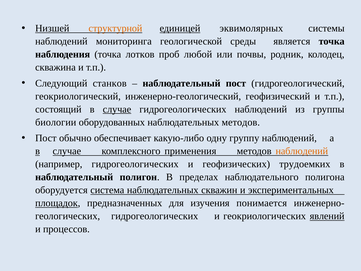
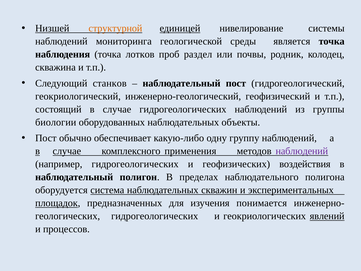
эквимолярных: эквимолярных -> нивелирование
любой: любой -> раздел
случае at (117, 109) underline: present -> none
наблюдательных методов: методов -> объекты
наблюдений at (302, 151) colour: orange -> purple
трудоемких: трудоемких -> воздействия
